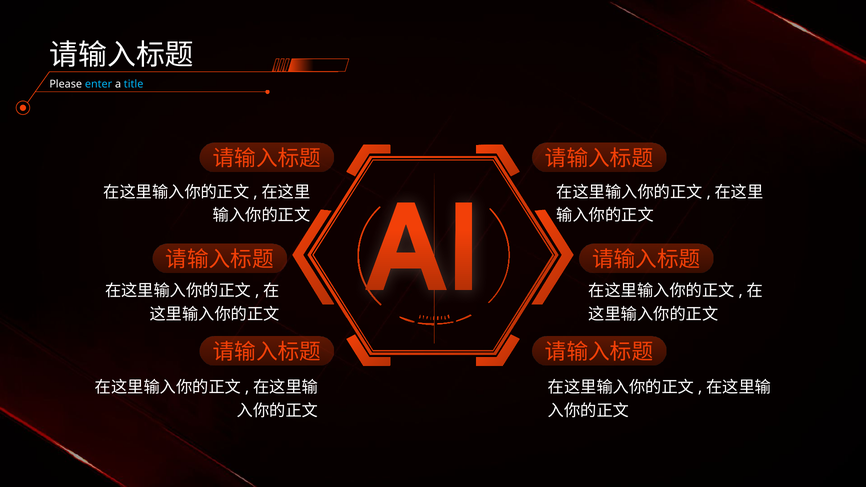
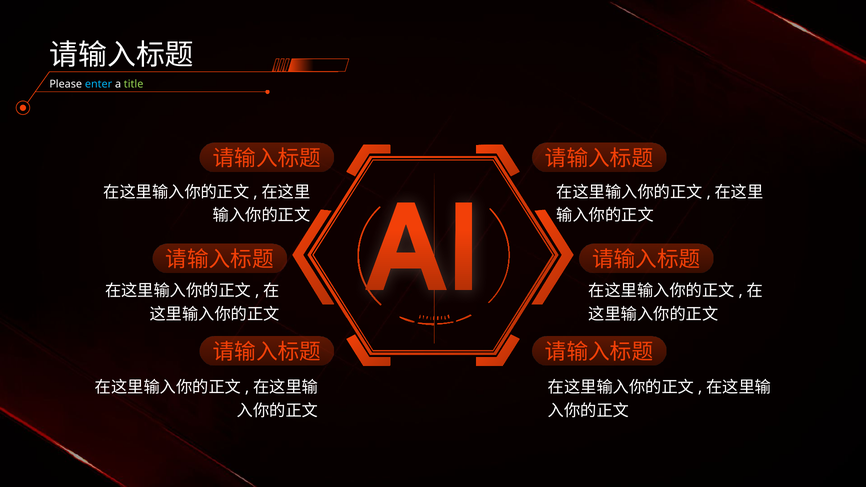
title colour: light blue -> light green
